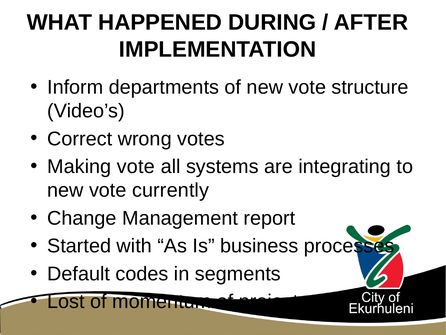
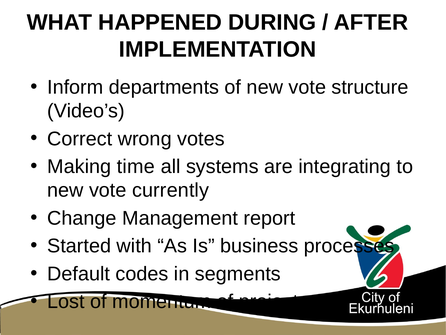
Making vote: vote -> time
